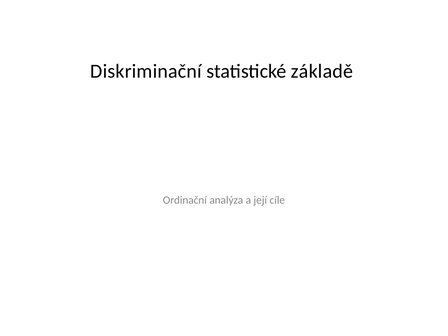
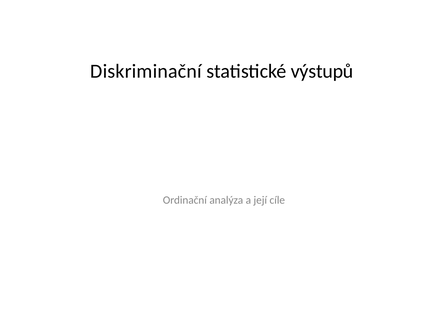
základě: základě -> výstupů
